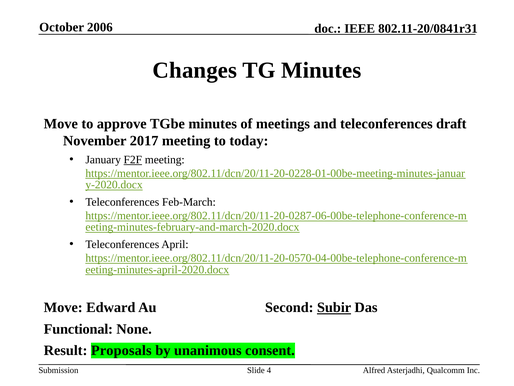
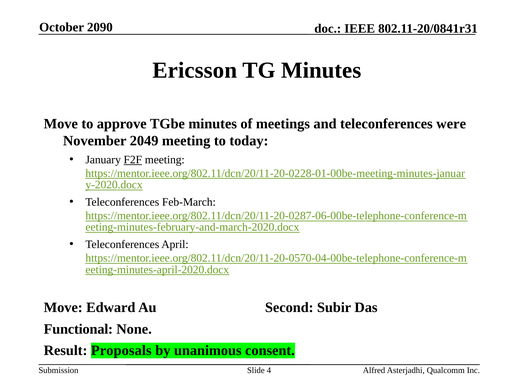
2006: 2006 -> 2090
Changes: Changes -> Ericsson
draft: draft -> were
2017: 2017 -> 2049
Subir underline: present -> none
